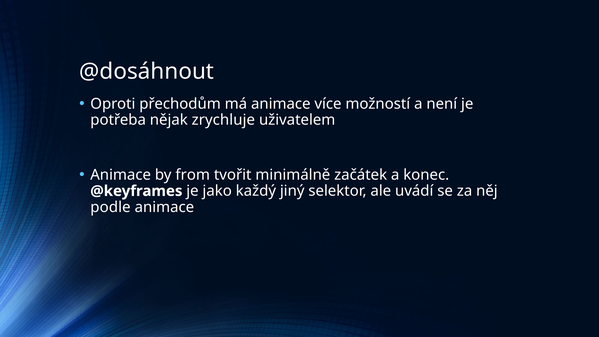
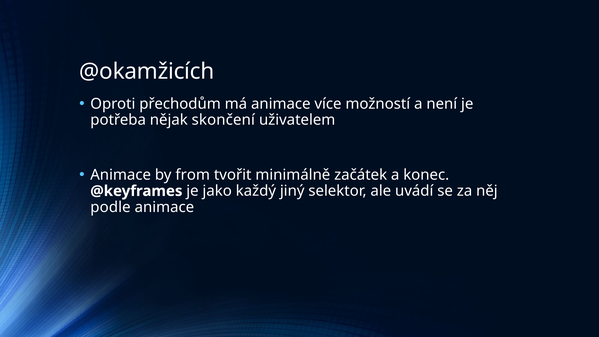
@dosáhnout: @dosáhnout -> @okamžicích
zrychluje: zrychluje -> skončení
